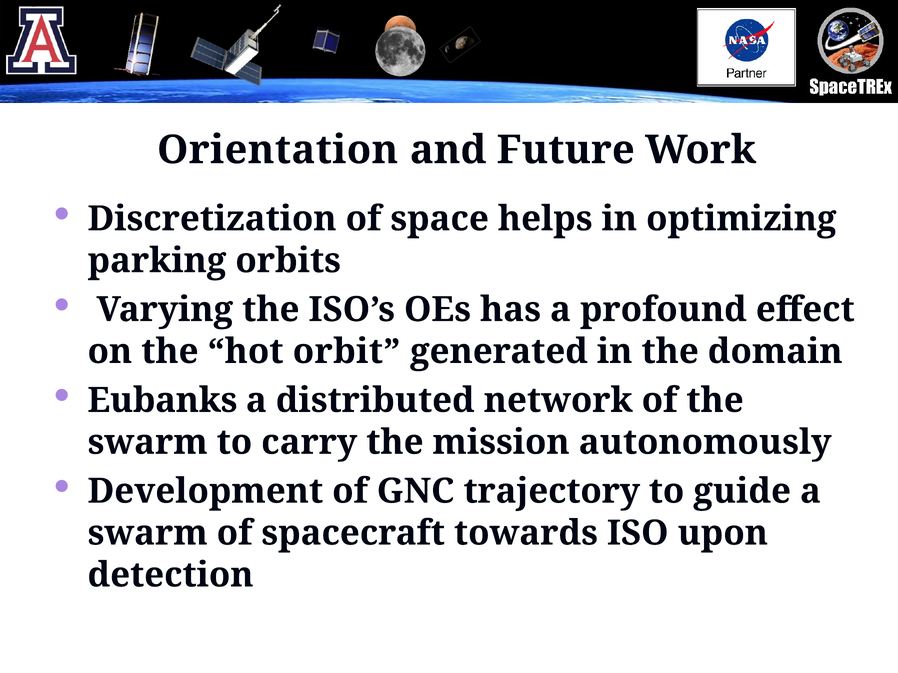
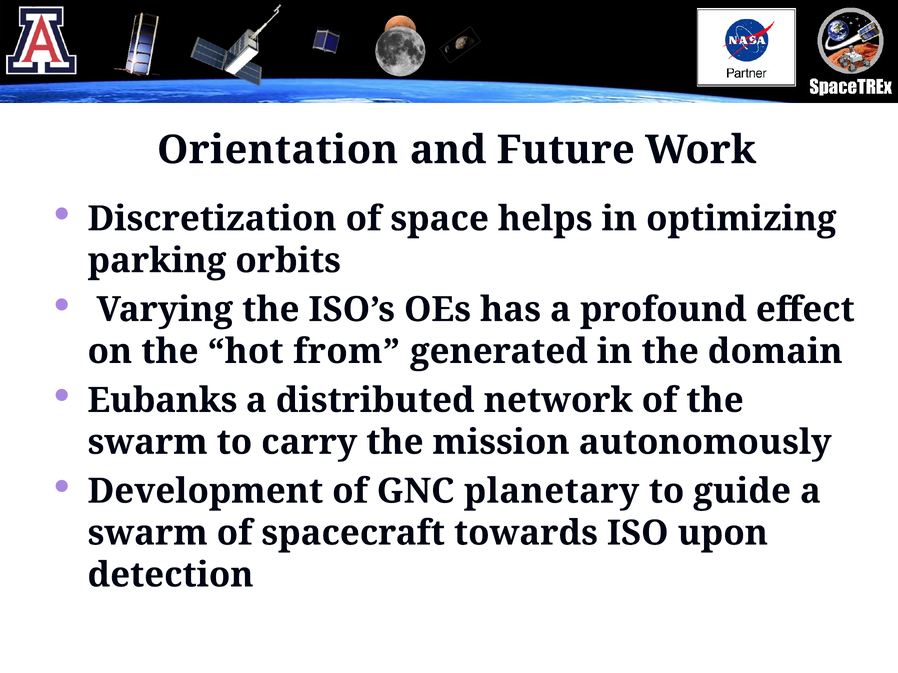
orbit: orbit -> from
trajectory: trajectory -> planetary
